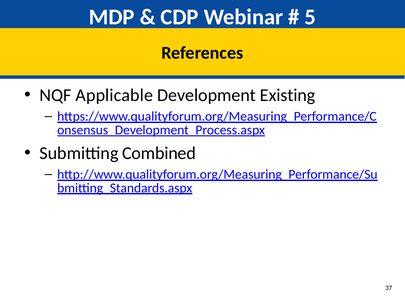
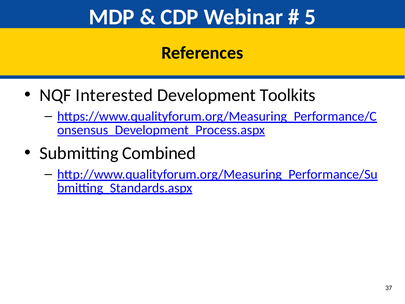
Applicable: Applicable -> Interested
Existing: Existing -> Toolkits
